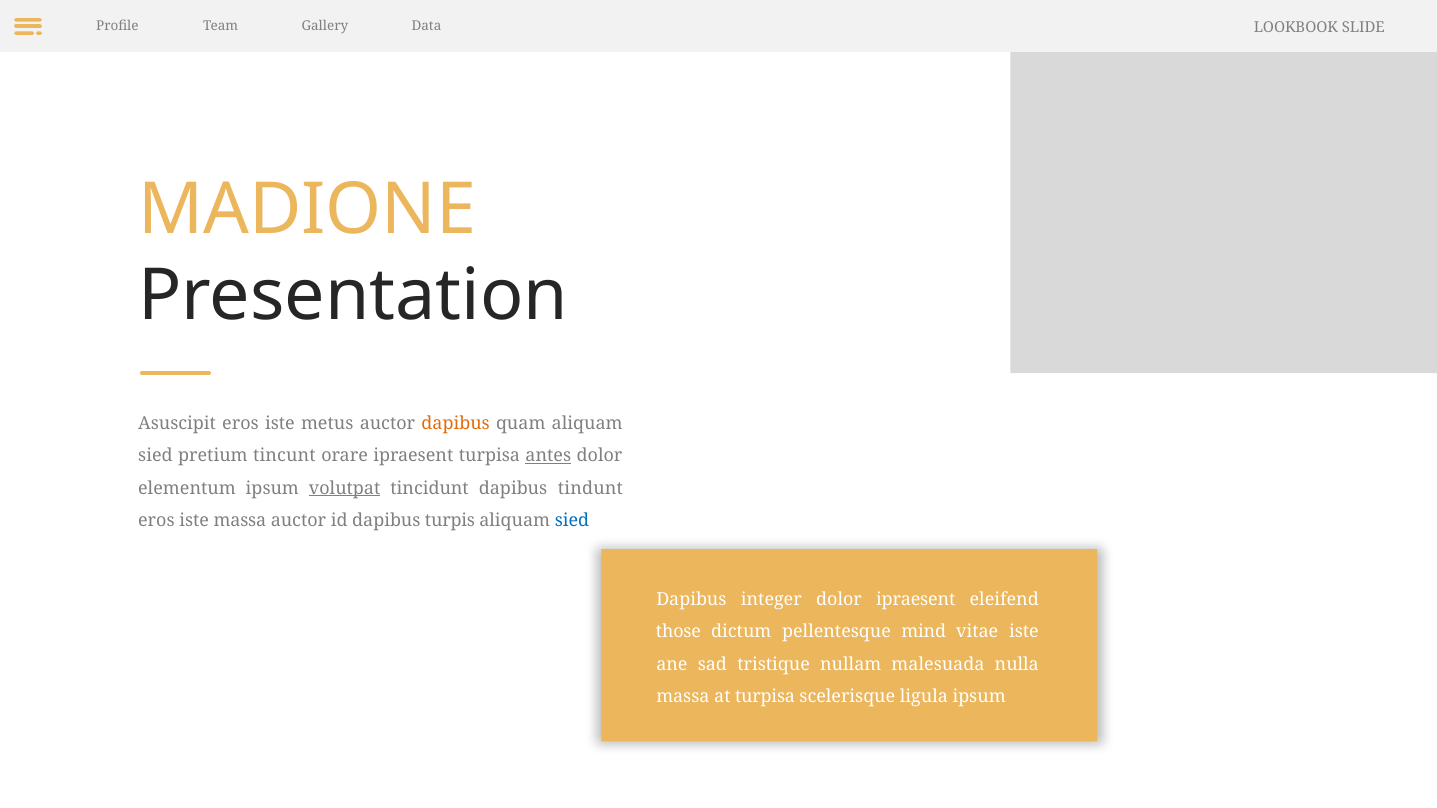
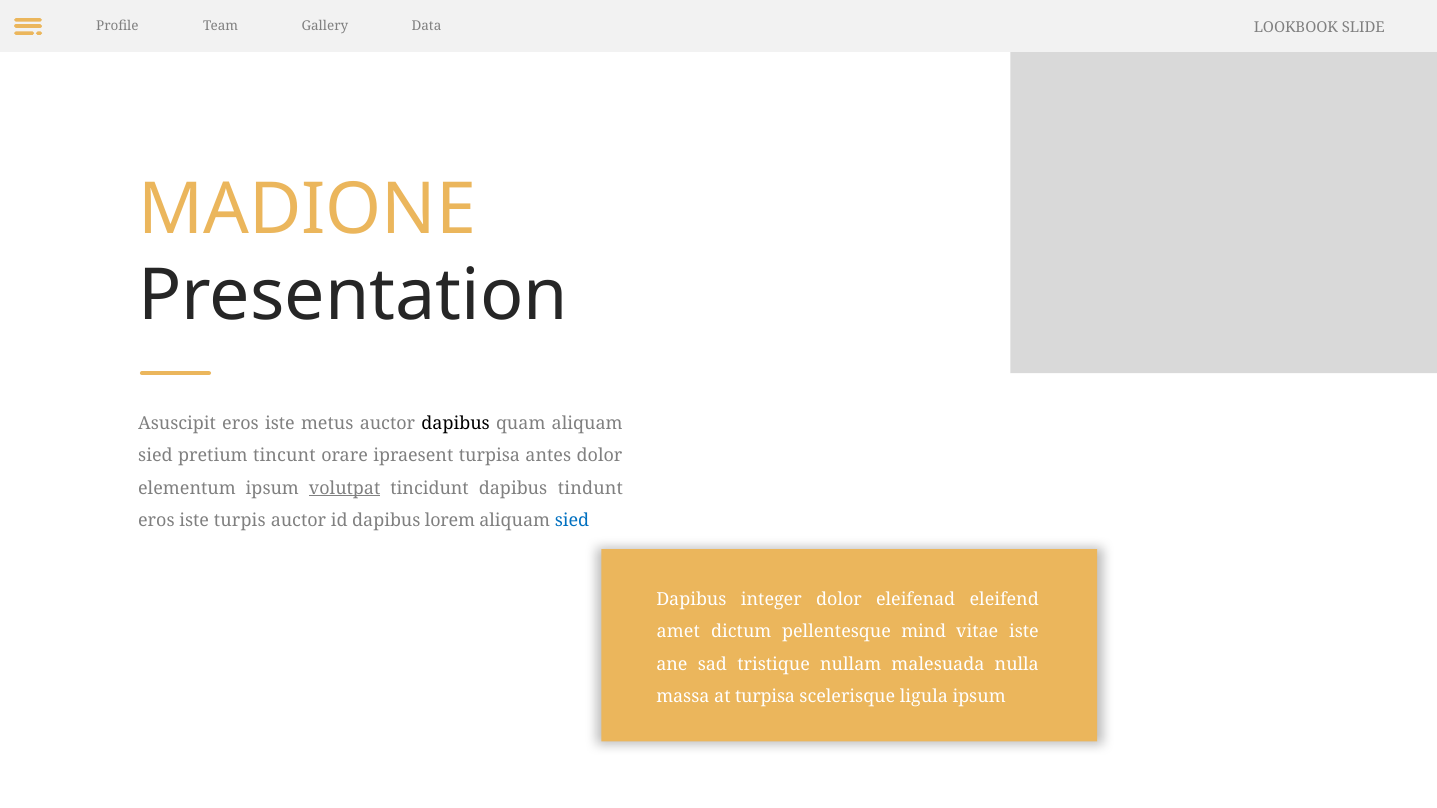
dapibus at (456, 424) colour: orange -> black
antes underline: present -> none
iste massa: massa -> turpis
turpis: turpis -> lorem
dolor ipraesent: ipraesent -> eleifenad
those: those -> amet
